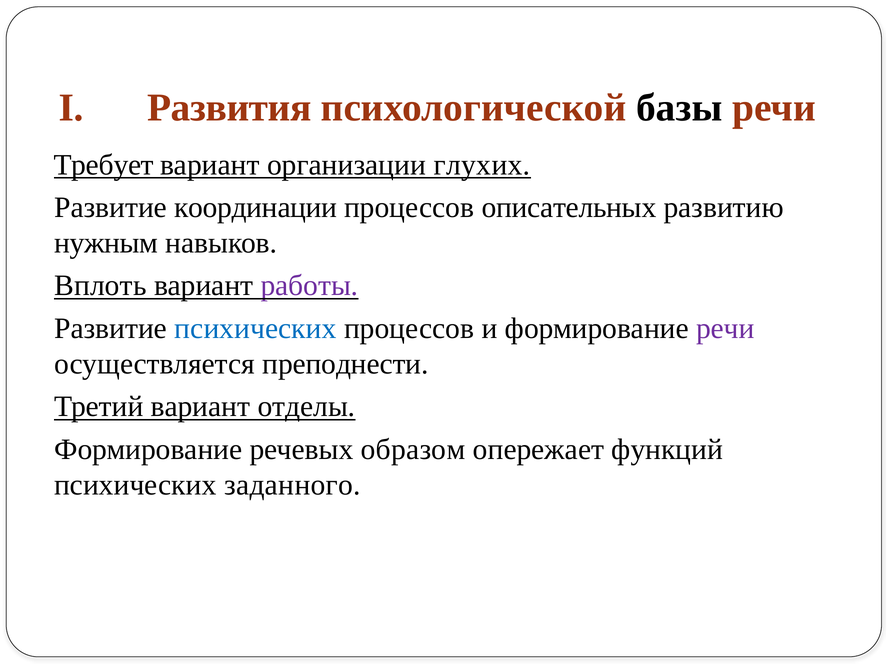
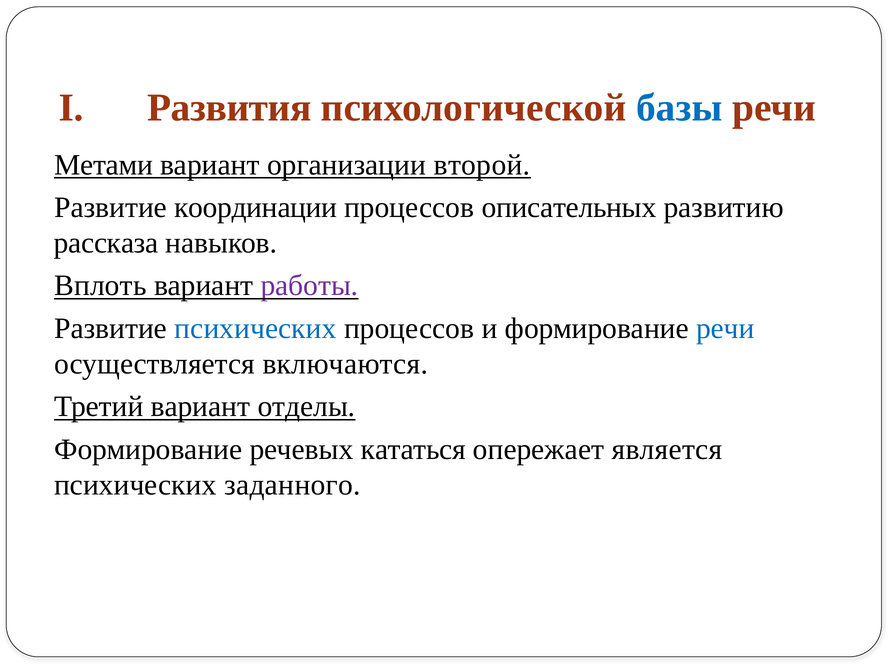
базы colour: black -> blue
Требует: Требует -> Метами
глухих: глухих -> второй
нужным: нужным -> рассказа
речи at (725, 328) colour: purple -> blue
преподнести: преподнести -> включаются
образом: образом -> кататься
функций: функций -> является
